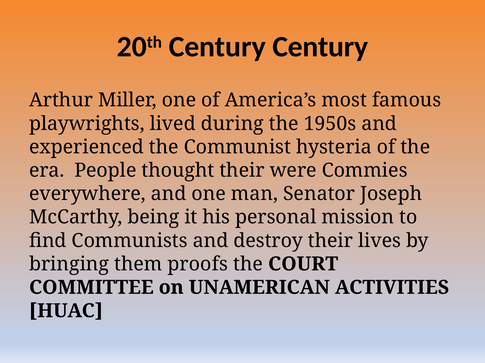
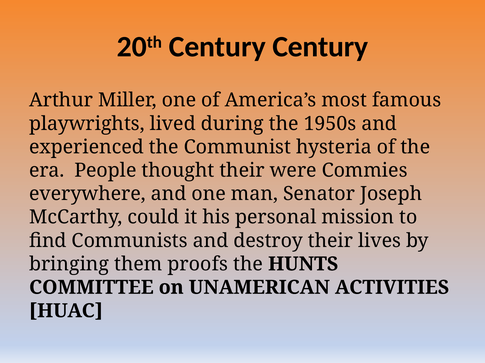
being: being -> could
COURT: COURT -> HUNTS
